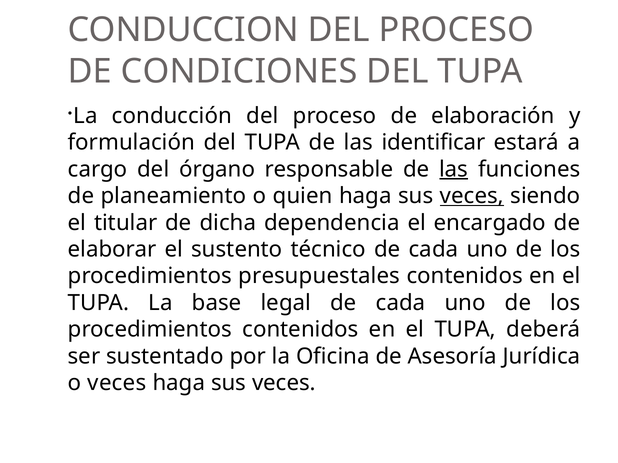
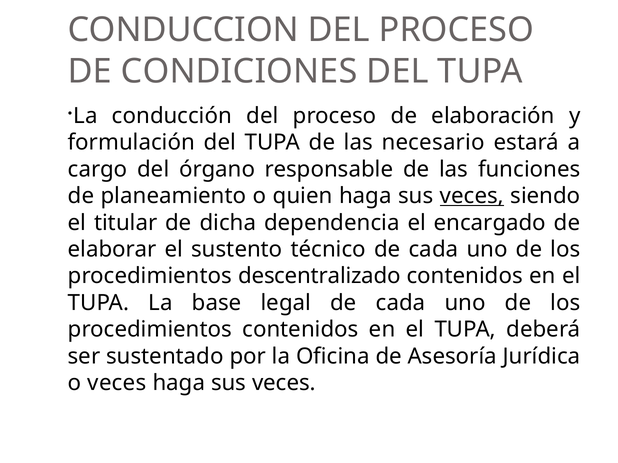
identificar: identificar -> necesario
las at (454, 169) underline: present -> none
presupuestales: presupuestales -> descentralizado
